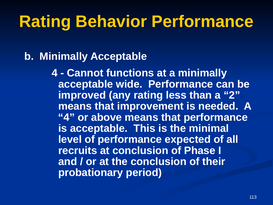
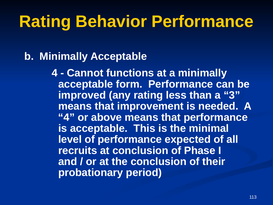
wide: wide -> form
2: 2 -> 3
